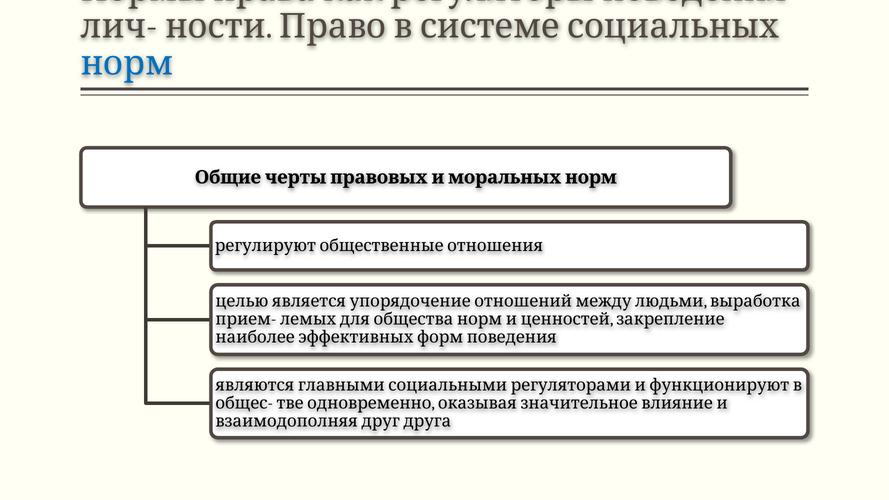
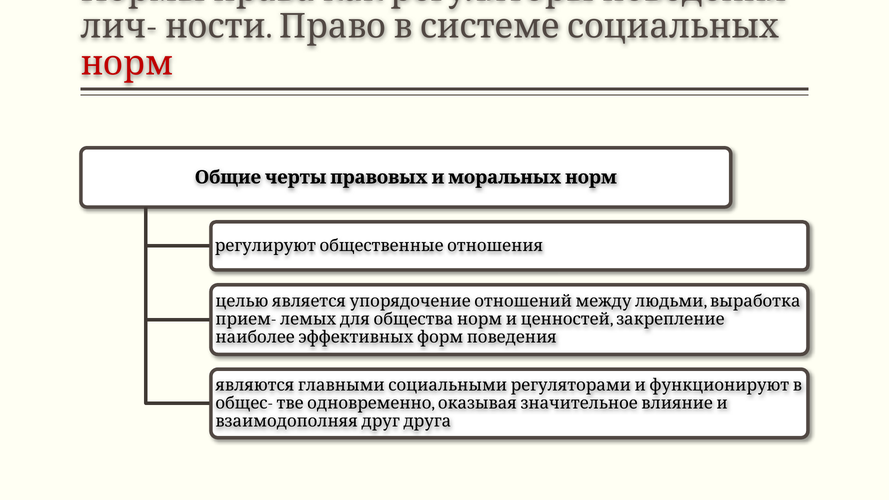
норм colour: blue -> red
